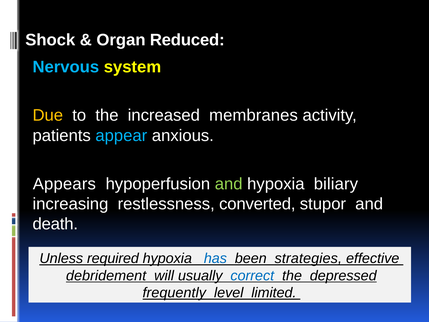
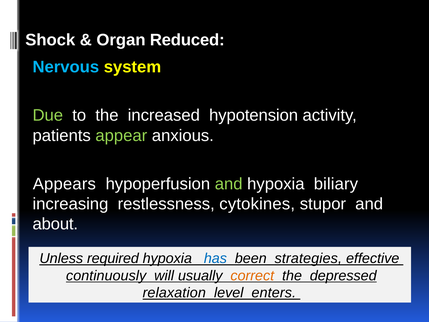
Due colour: yellow -> light green
membranes: membranes -> hypotension
appear colour: light blue -> light green
converted: converted -> cytokines
death: death -> about
debridement: debridement -> continuously
correct colour: blue -> orange
frequently: frequently -> relaxation
limited: limited -> enters
